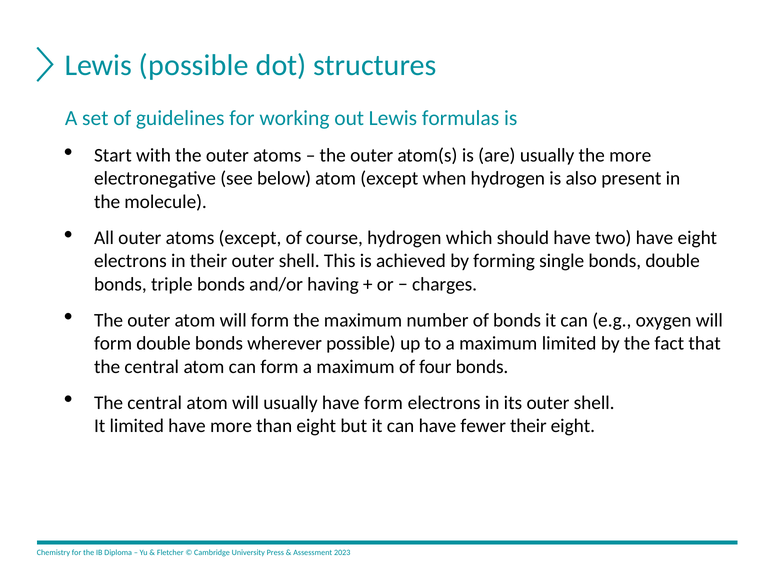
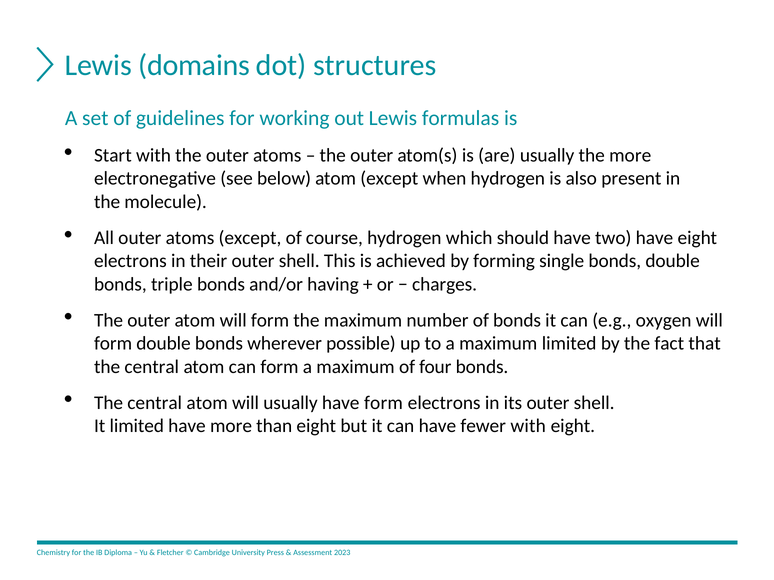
Lewis possible: possible -> domains
fewer their: their -> with
